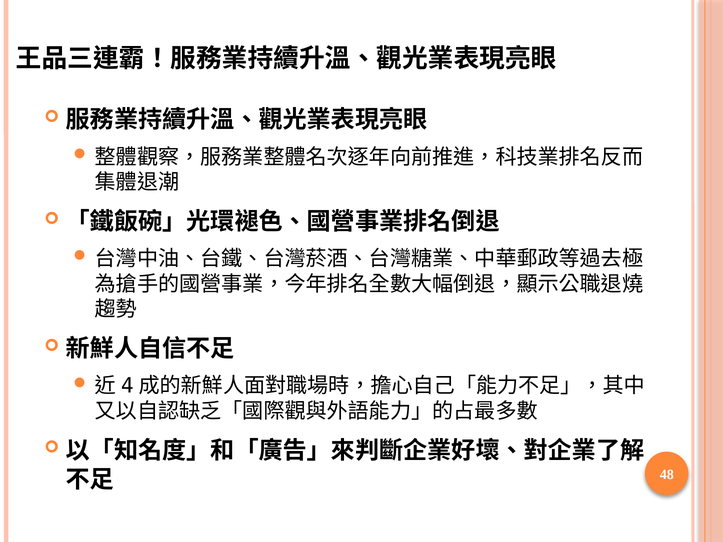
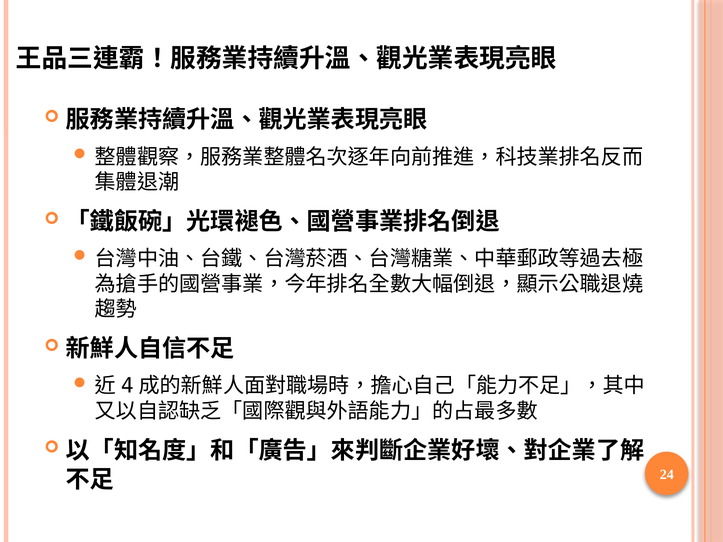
48: 48 -> 24
